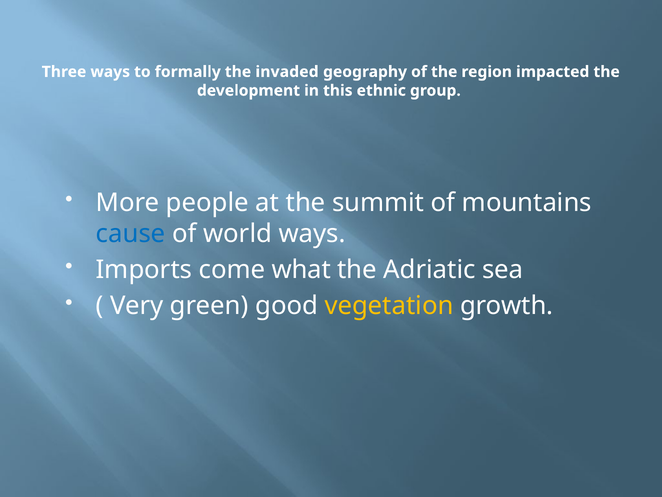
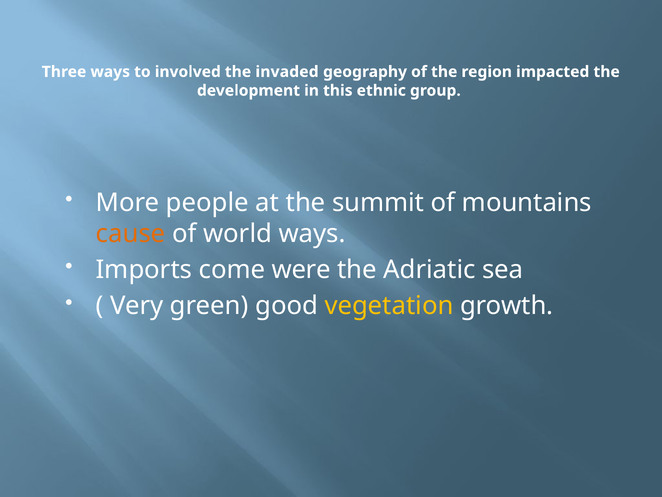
formally: formally -> involved
cause colour: blue -> orange
what: what -> were
